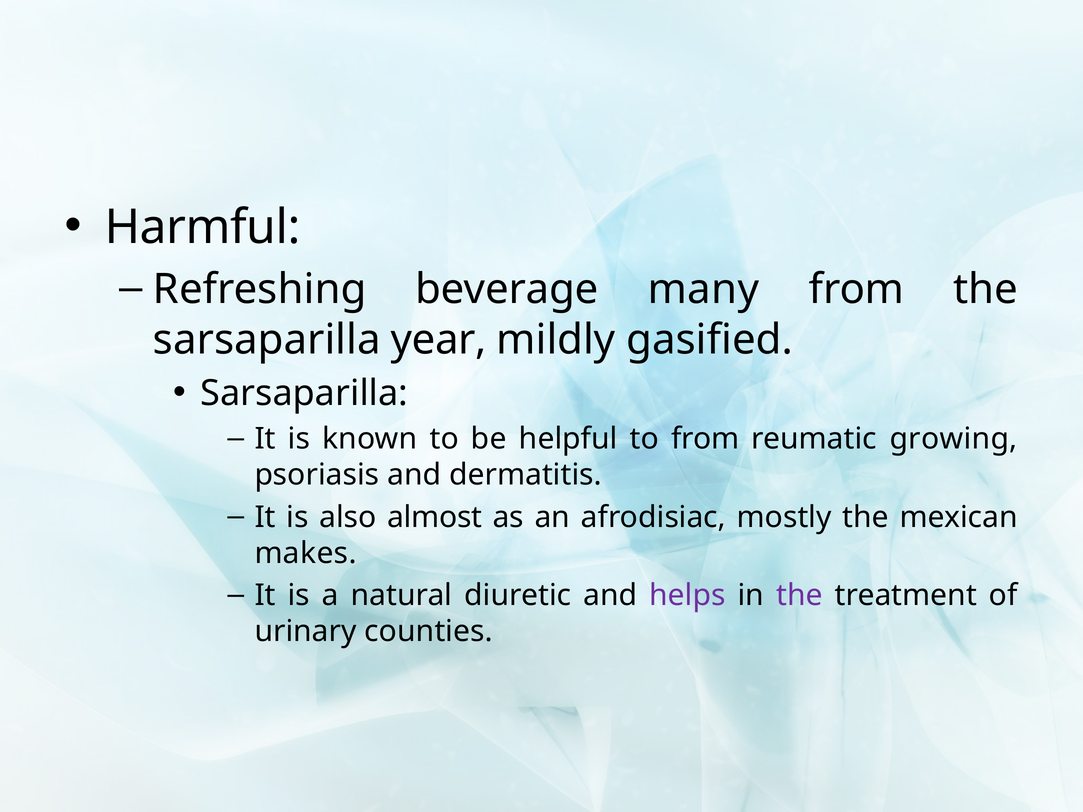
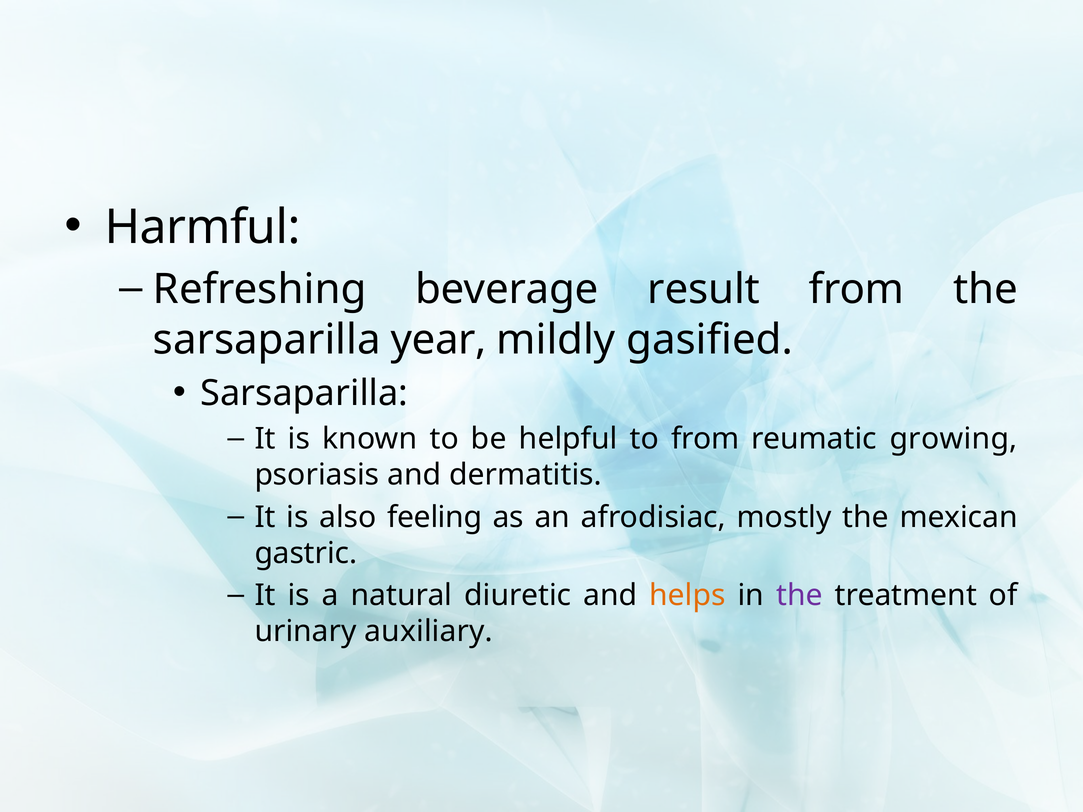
many: many -> result
almost: almost -> feeling
makes: makes -> gastric
helps colour: purple -> orange
counties: counties -> auxiliary
